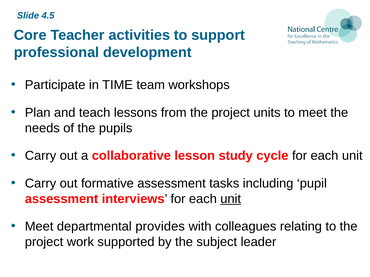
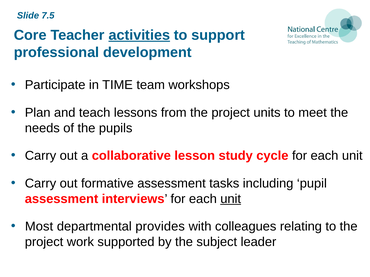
4.5: 4.5 -> 7.5
activities underline: none -> present
Meet at (39, 227): Meet -> Most
